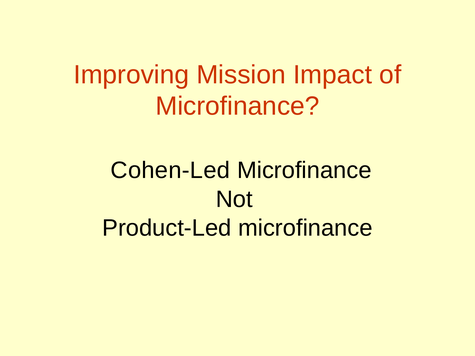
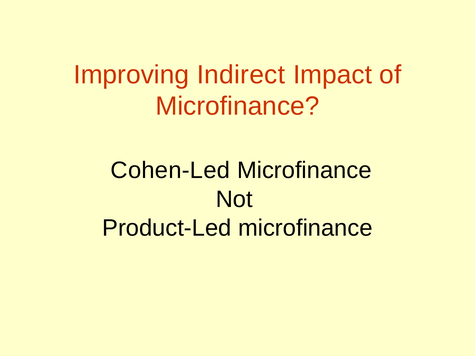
Mission: Mission -> Indirect
